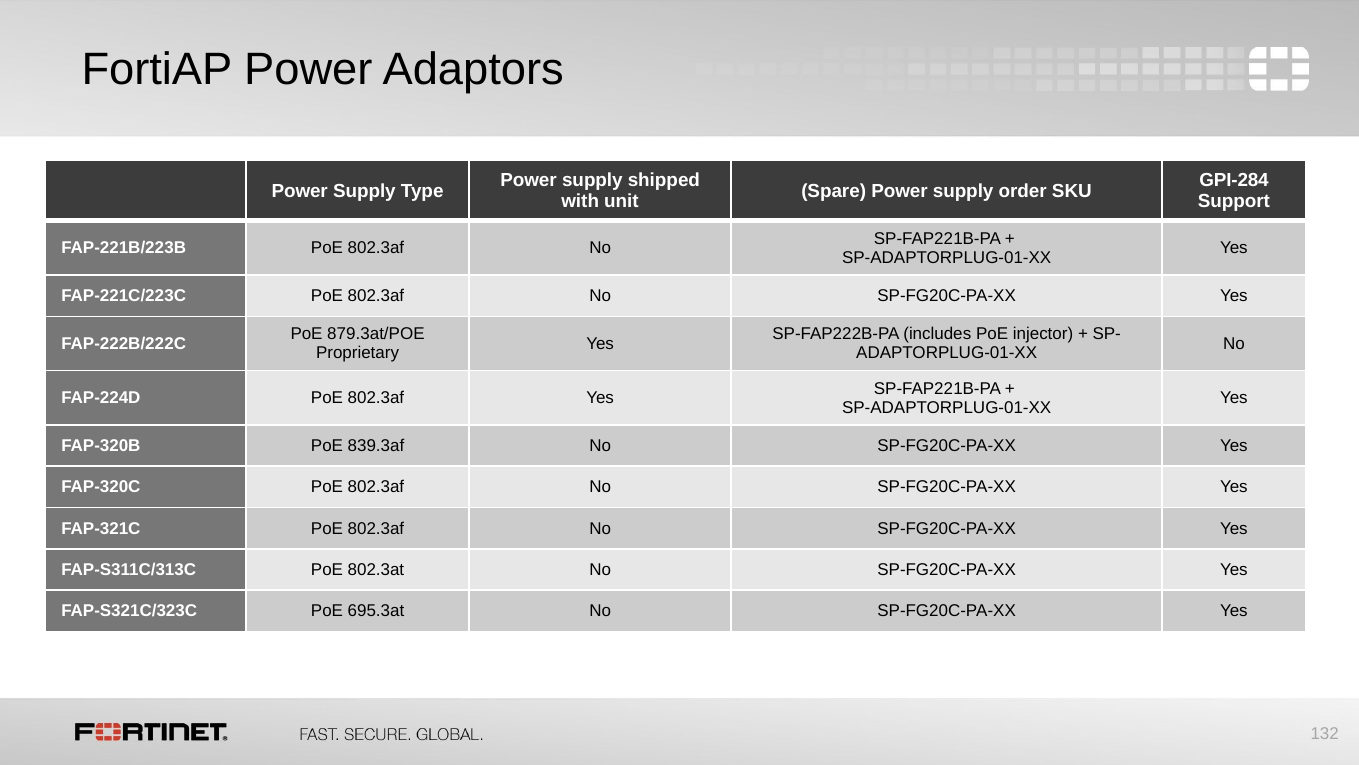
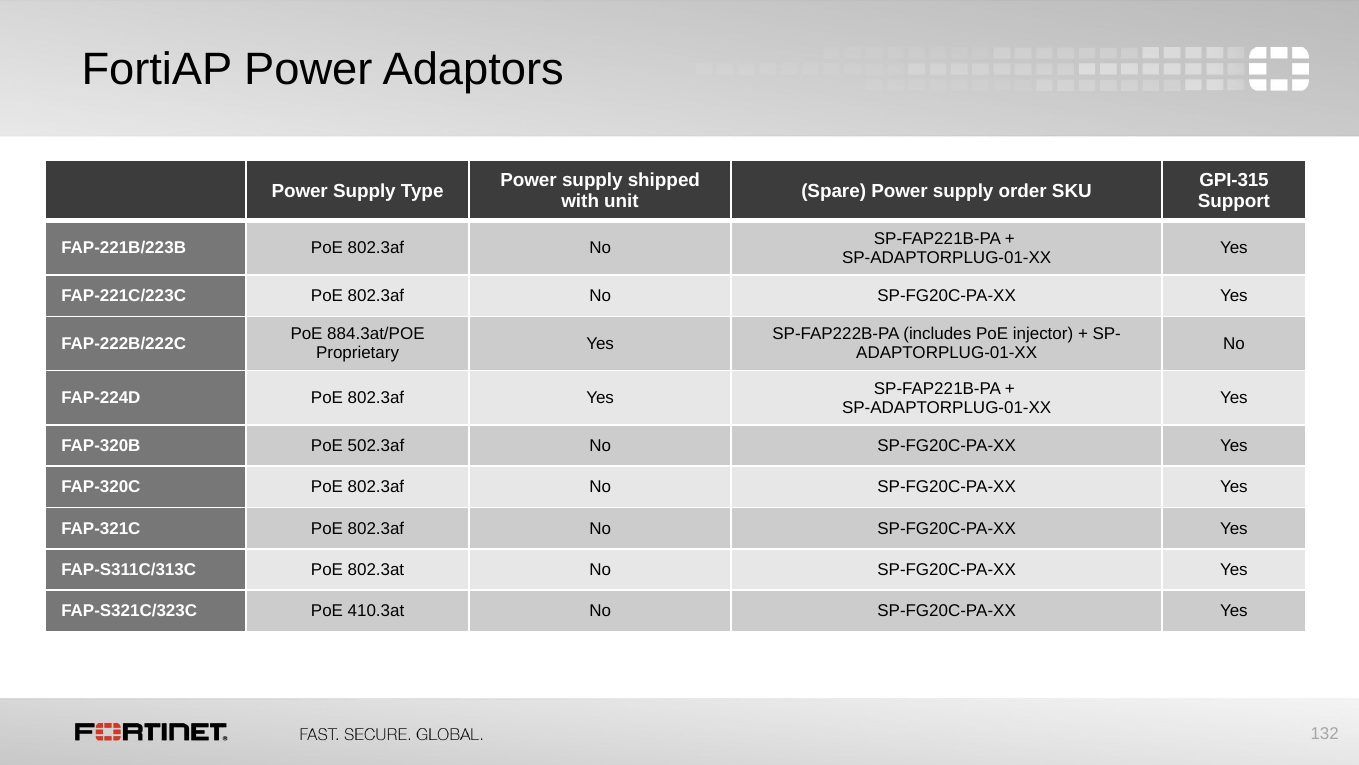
GPI-284: GPI-284 -> GPI-315
879.3at/POE: 879.3at/POE -> 884.3at/POE
839.3af: 839.3af -> 502.3af
695.3at: 695.3at -> 410.3at
